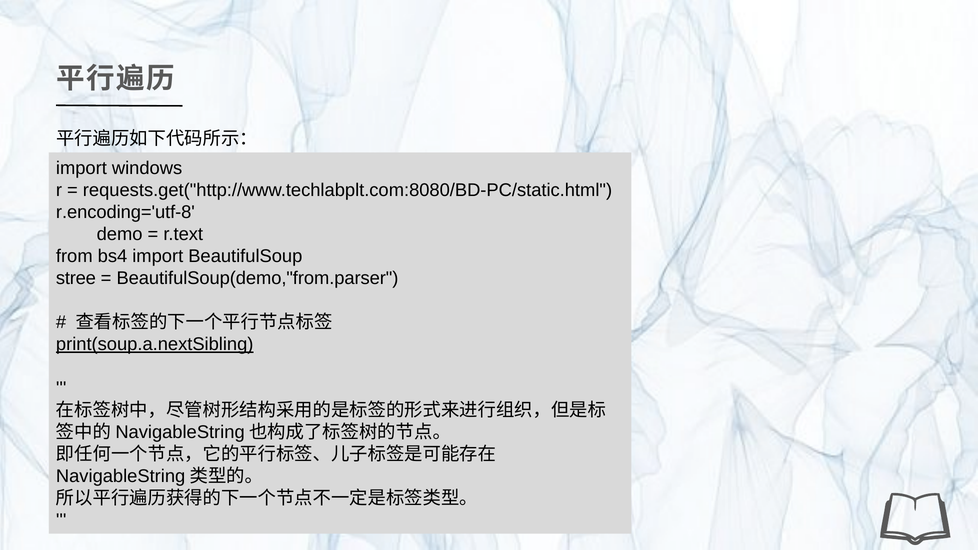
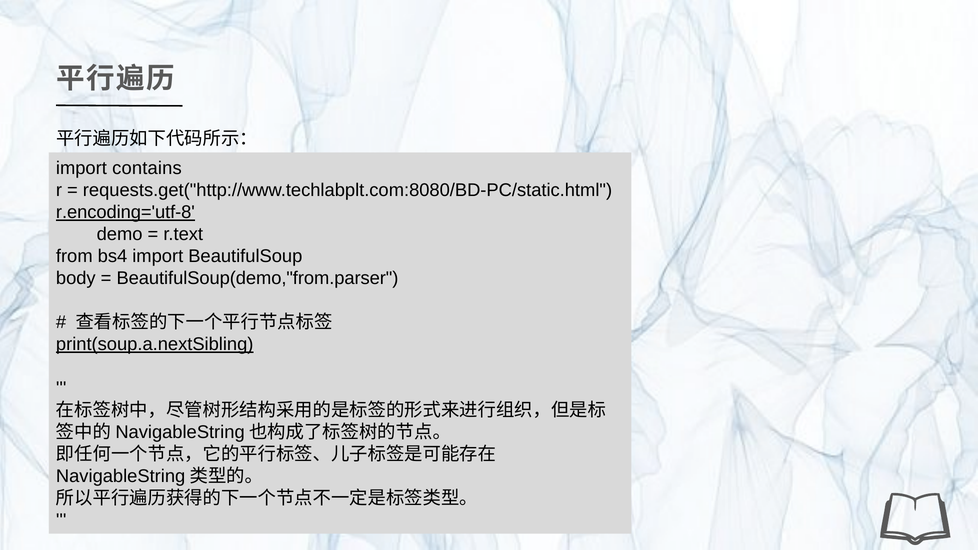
windows: windows -> contains
r.encoding='utf-8 underline: none -> present
stree: stree -> body
